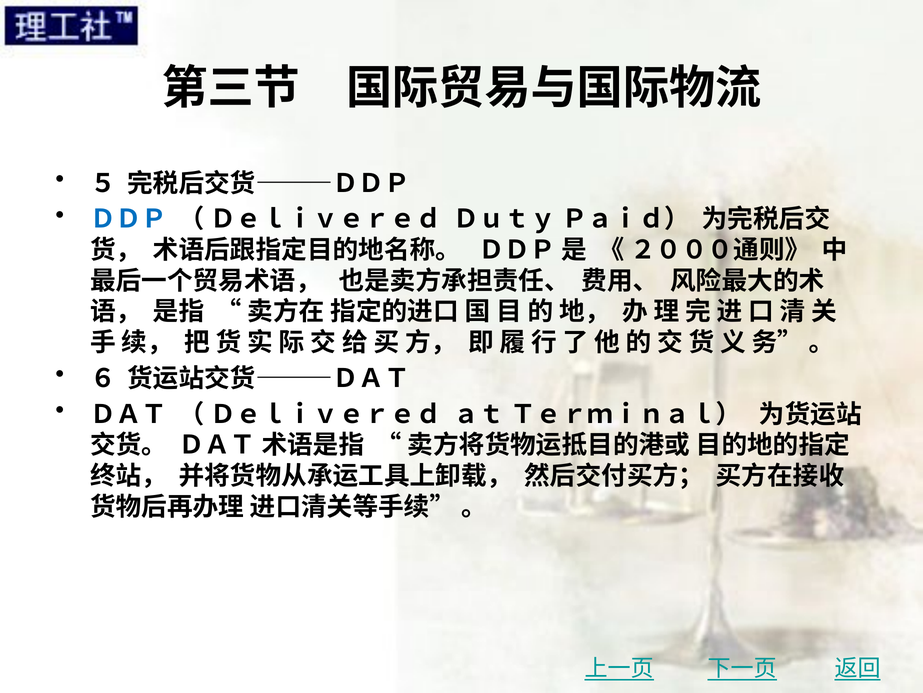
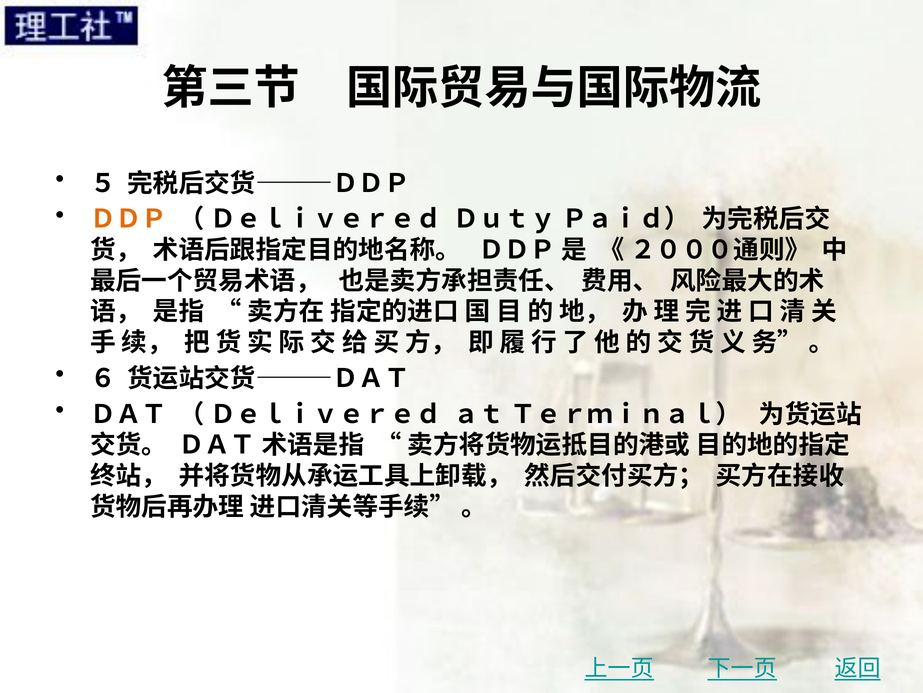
ＤＤＰ at (129, 219) colour: blue -> orange
